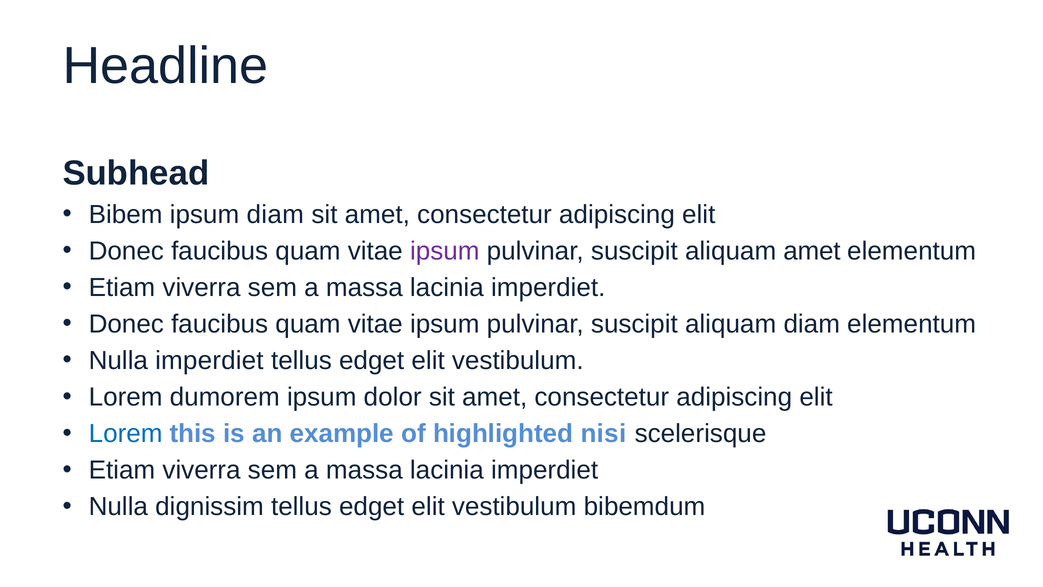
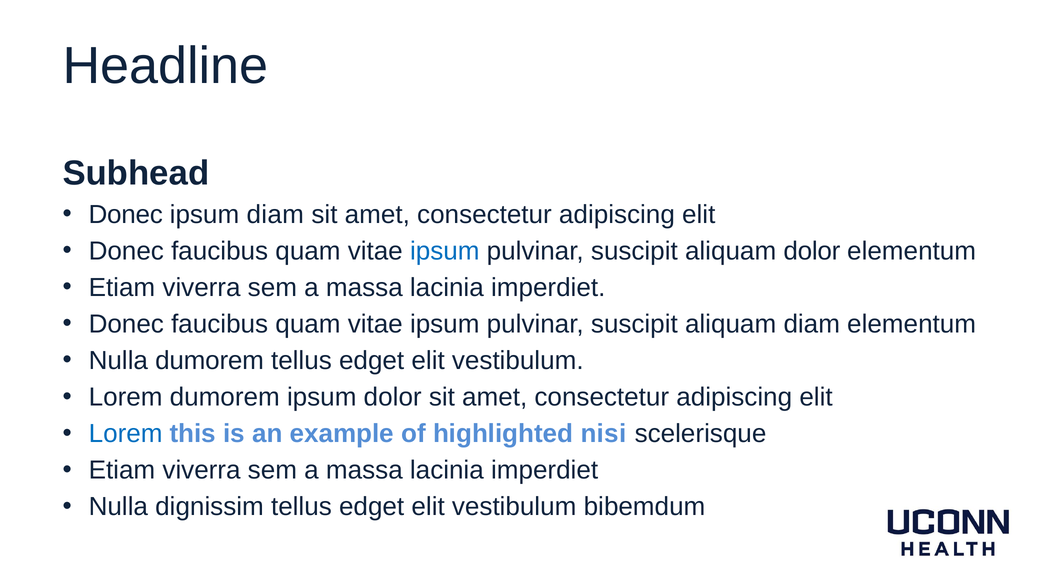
Bibem at (126, 215): Bibem -> Donec
ipsum at (445, 251) colour: purple -> blue
aliquam amet: amet -> dolor
Nulla imperdiet: imperdiet -> dumorem
